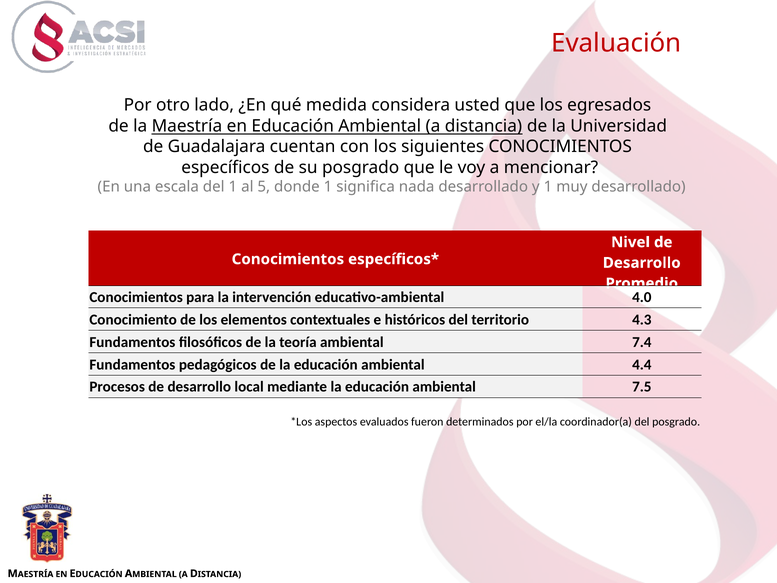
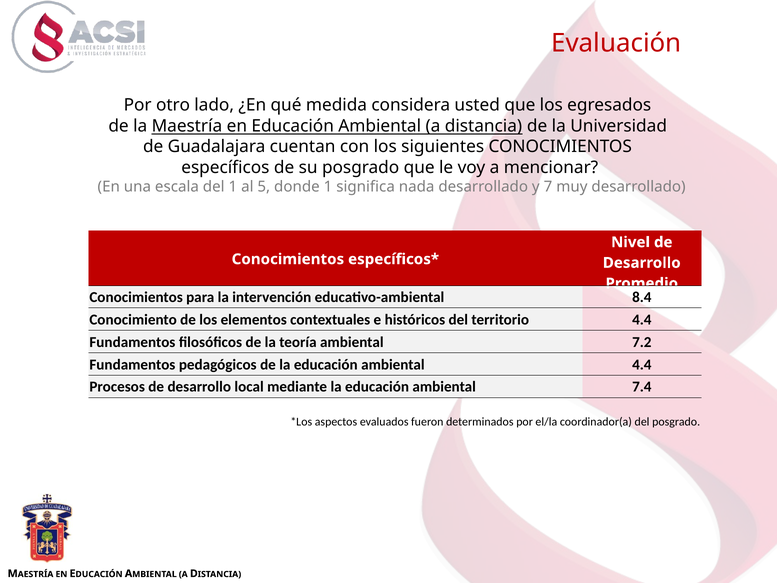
y 1: 1 -> 7
4.0: 4.0 -> 8.4
territorio 4.3: 4.3 -> 4.4
7.4: 7.4 -> 7.2
7.5: 7.5 -> 7.4
